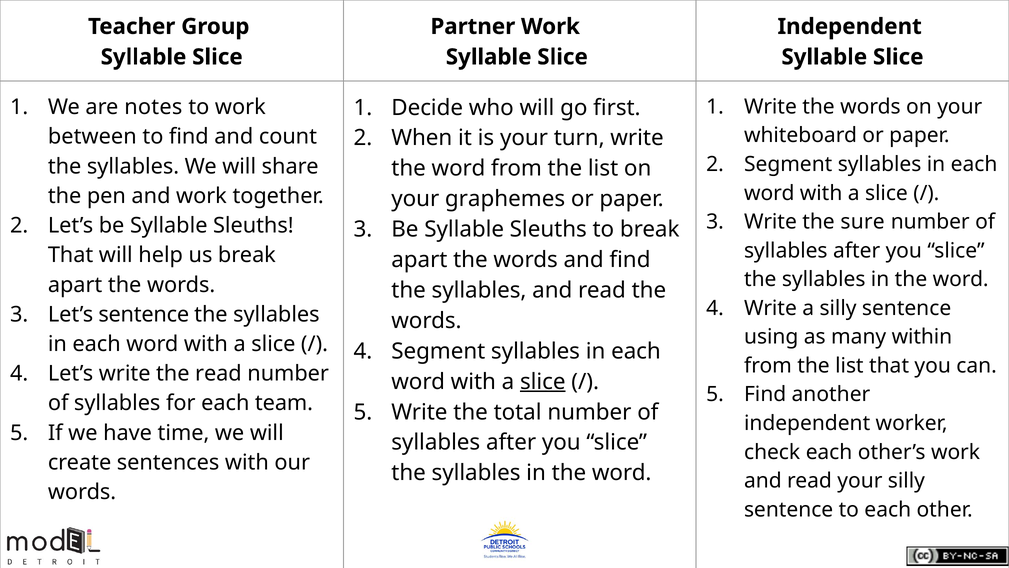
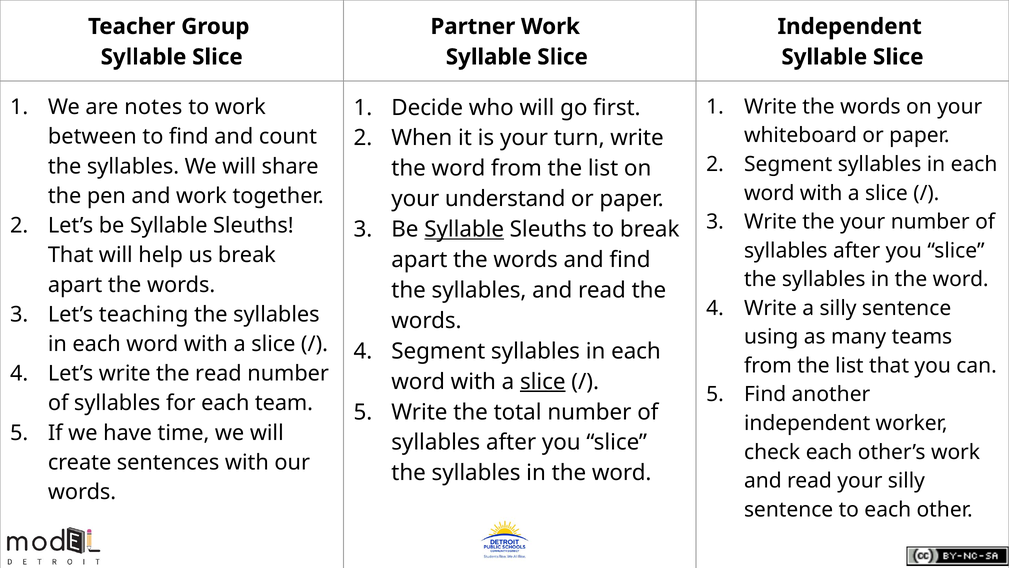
graphemes: graphemes -> understand
the sure: sure -> your
Syllable at (464, 229) underline: none -> present
Let’s sentence: sentence -> teaching
within: within -> teams
